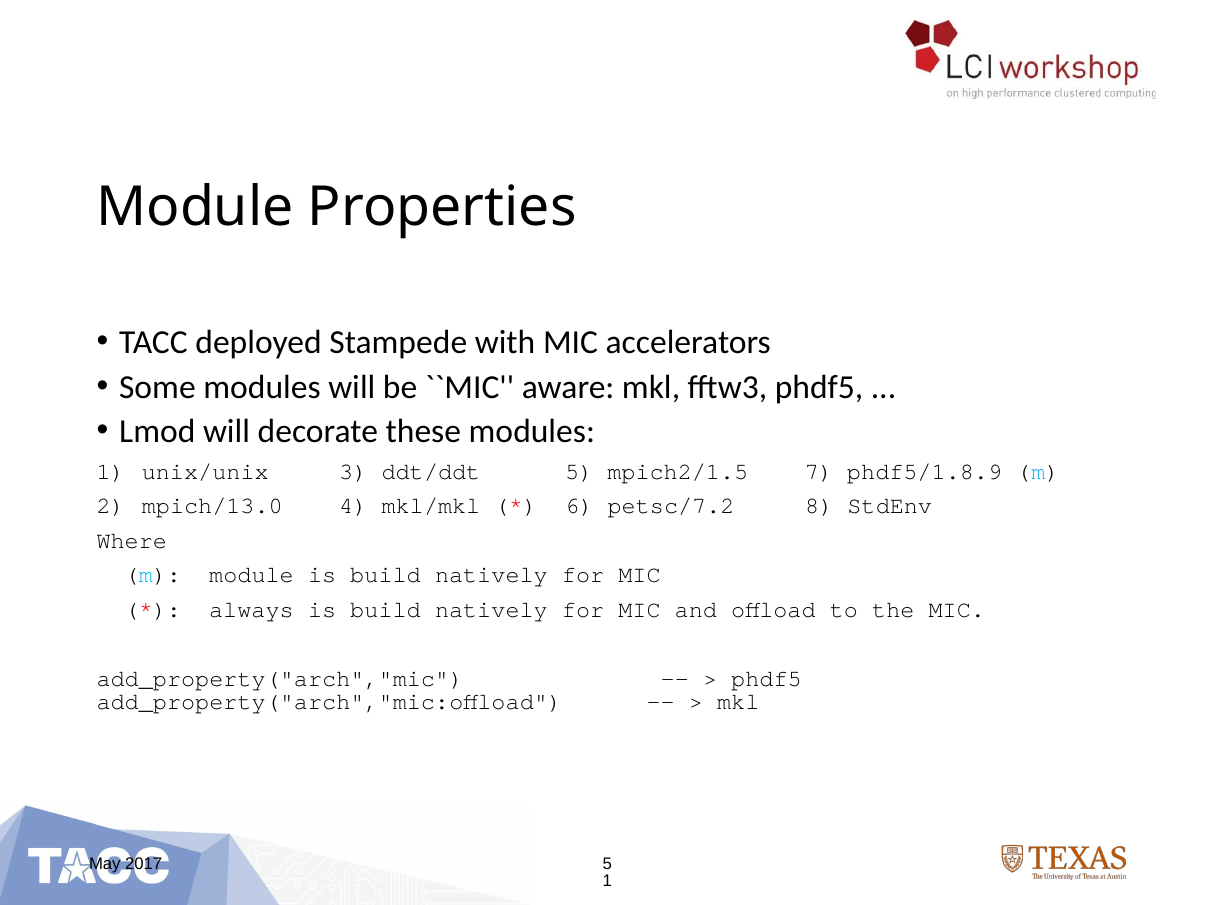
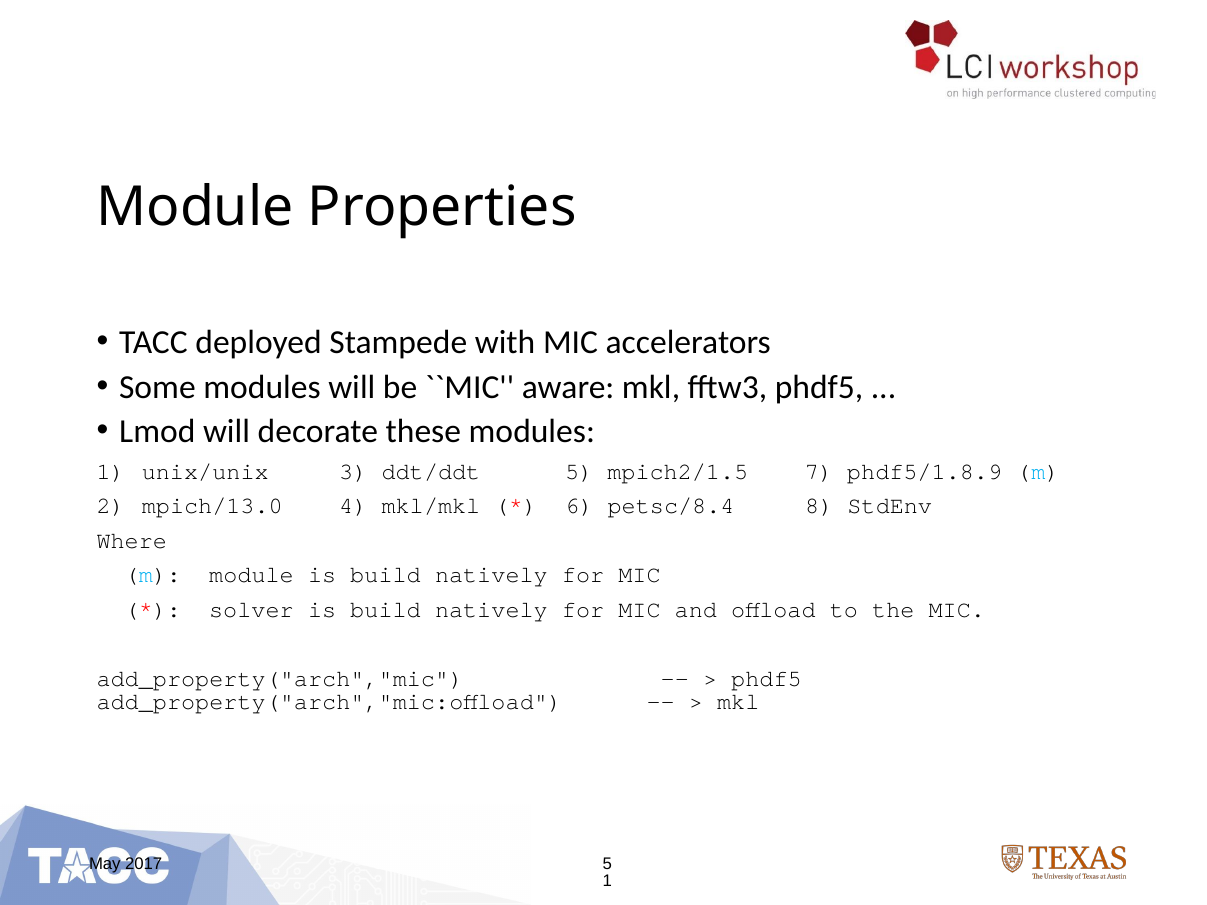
petsc/7.2: petsc/7.2 -> petsc/8.4
always: always -> solver
